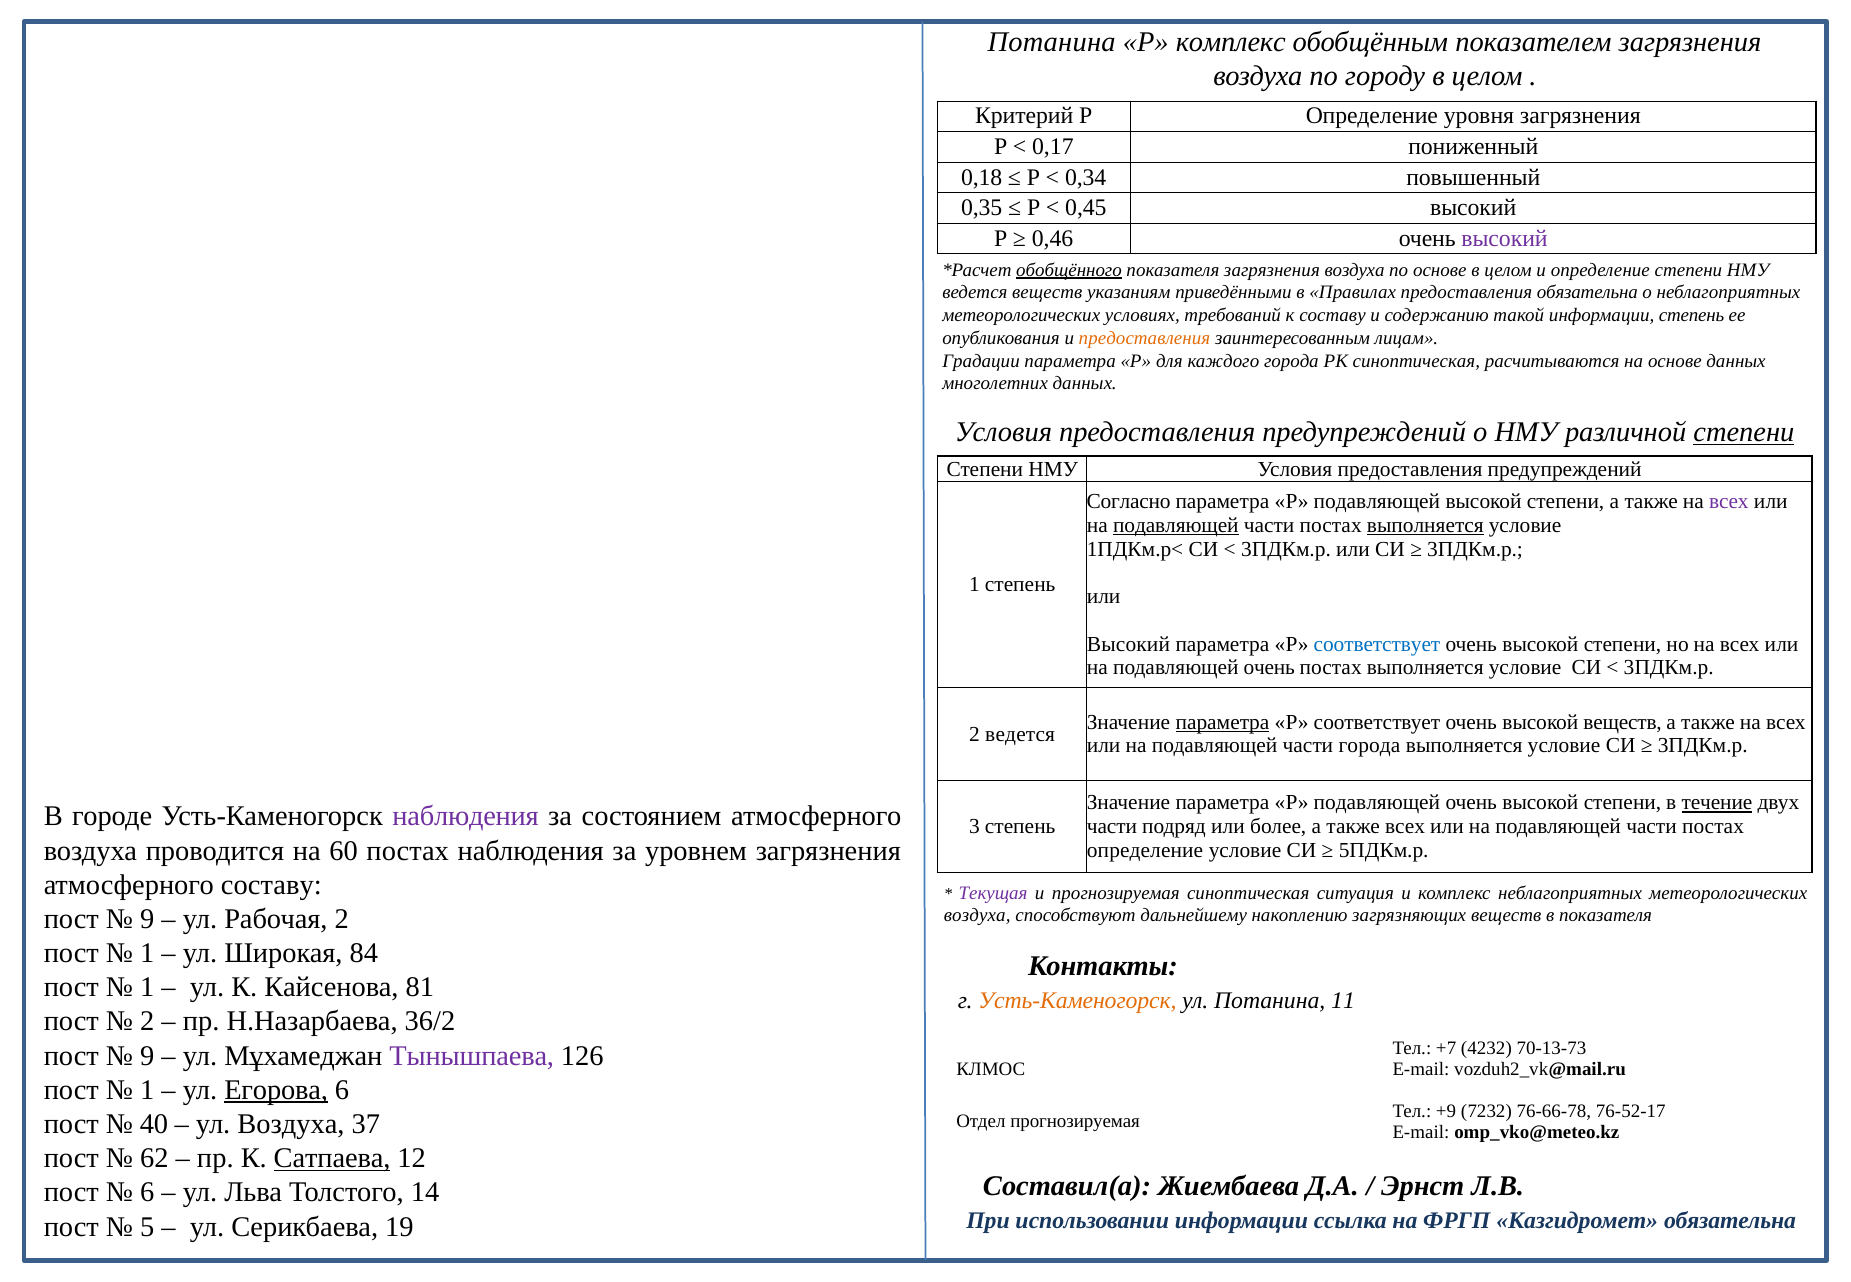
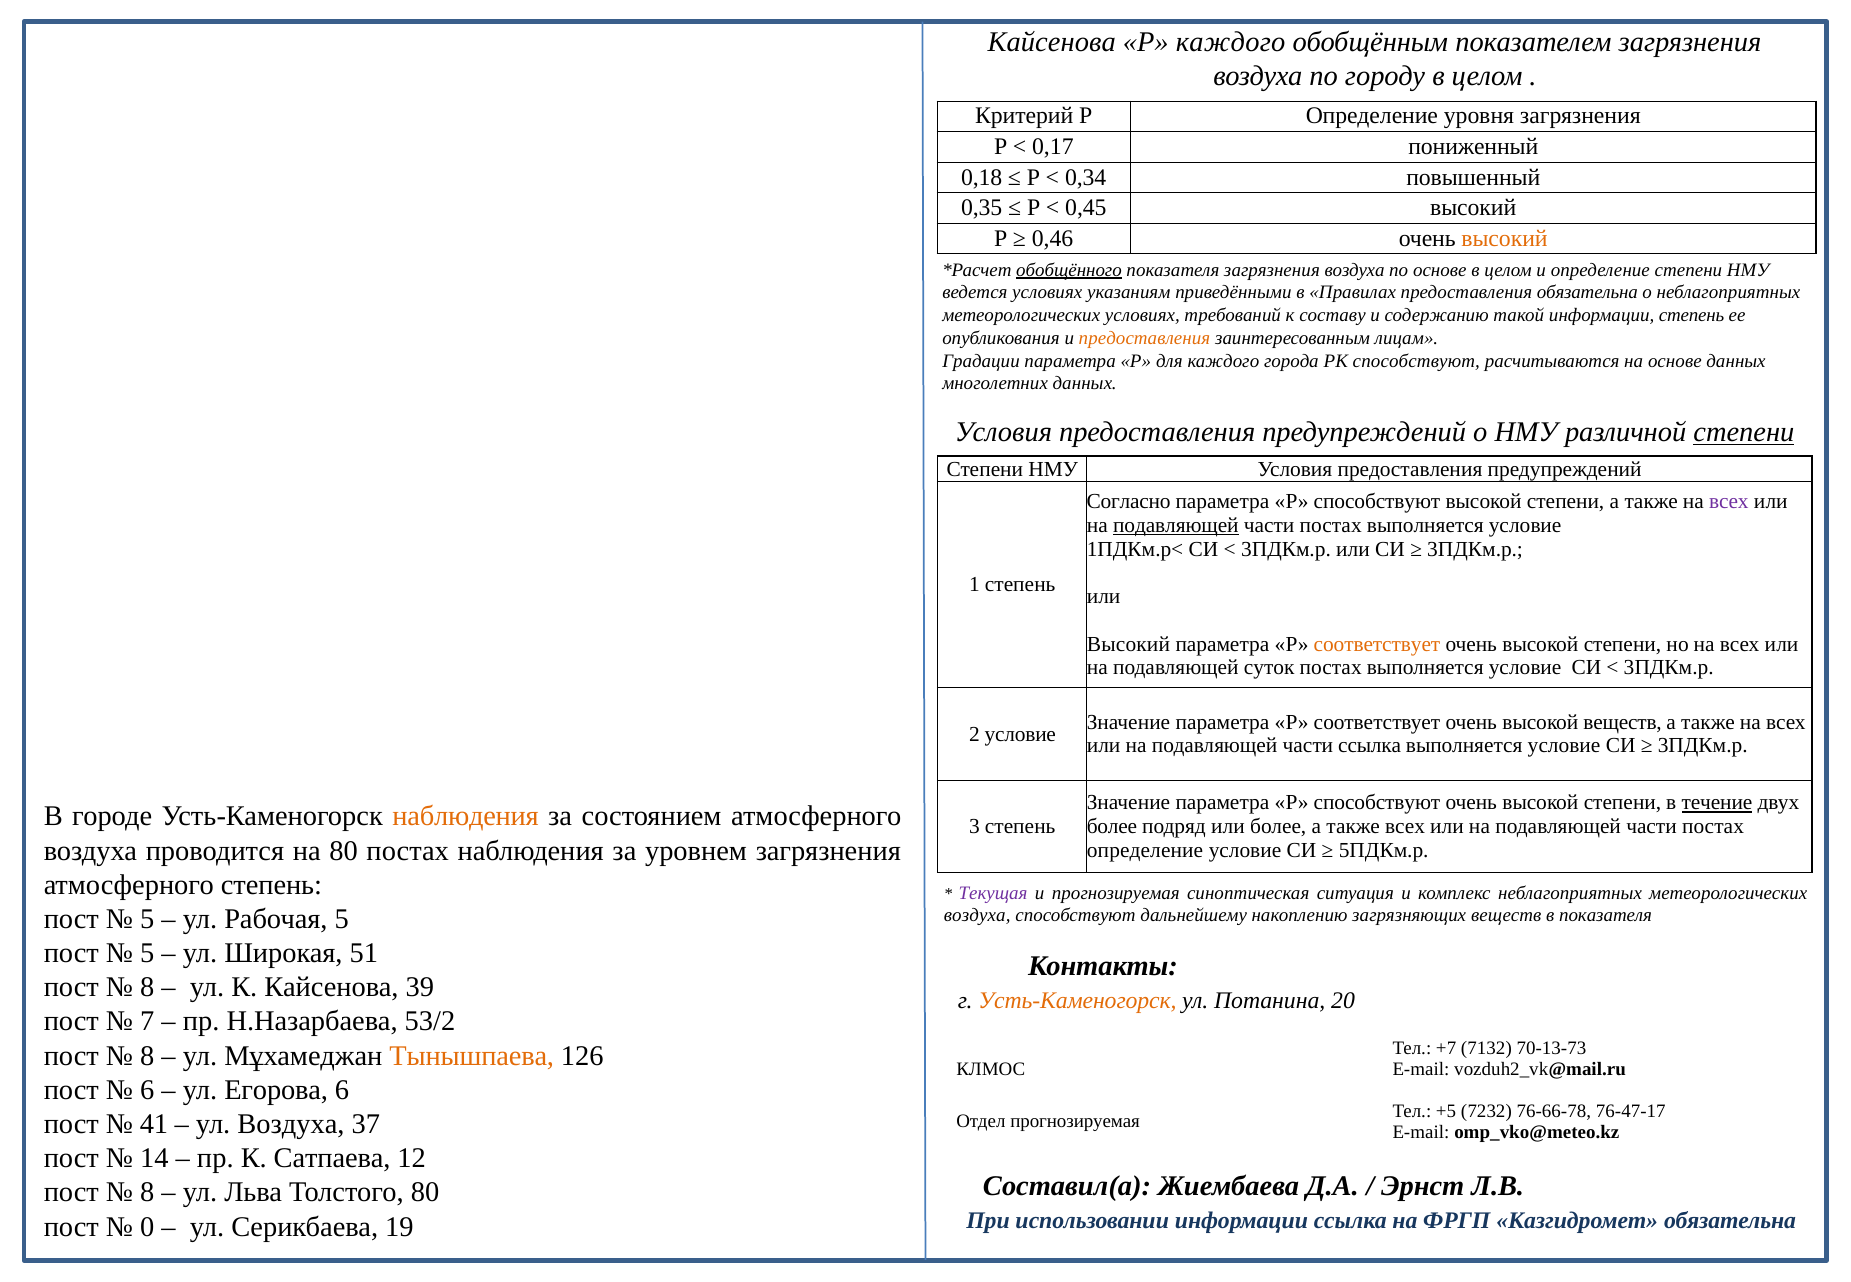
Потанина at (1052, 42): Потанина -> Кайсенова
Р комплекс: комплекс -> каждого
высокий at (1505, 238) colour: purple -> orange
ведется веществ: веществ -> условиях
РК синоптическая: синоптическая -> способствуют
подавляющей at (1377, 502): подавляющей -> способствуют
выполняется at (1425, 525) underline: present -> none
соответствует at (1377, 644) colour: blue -> orange
на подавляющей очень: очень -> суток
параметра at (1222, 722) underline: present -> none
2 ведется: ведется -> условие
части города: города -> ссылка
Значение параметра Р подавляющей: подавляющей -> способствуют
наблюдения at (466, 816) colour: purple -> orange
части at (1112, 826): части -> более
на 60: 60 -> 80
атмосферного составу: составу -> степень
9 at (147, 919): 9 -> 5
Рабочая 2: 2 -> 5
1 at (147, 953): 1 -> 5
84: 84 -> 51
1 at (147, 987): 1 -> 8
81: 81 -> 39
11: 11 -> 20
2 at (147, 1021): 2 -> 7
36/2: 36/2 -> 53/2
4232: 4232 -> 7132
9 at (147, 1055): 9 -> 8
Тынышпаева colour: purple -> orange
1 at (147, 1089): 1 -> 6
Егорова underline: present -> none
+9: +9 -> +5
76-52-17: 76-52-17 -> 76-47-17
40: 40 -> 41
62: 62 -> 14
Сатпаева underline: present -> none
6 at (147, 1192): 6 -> 8
Толстого 14: 14 -> 80
5: 5 -> 0
